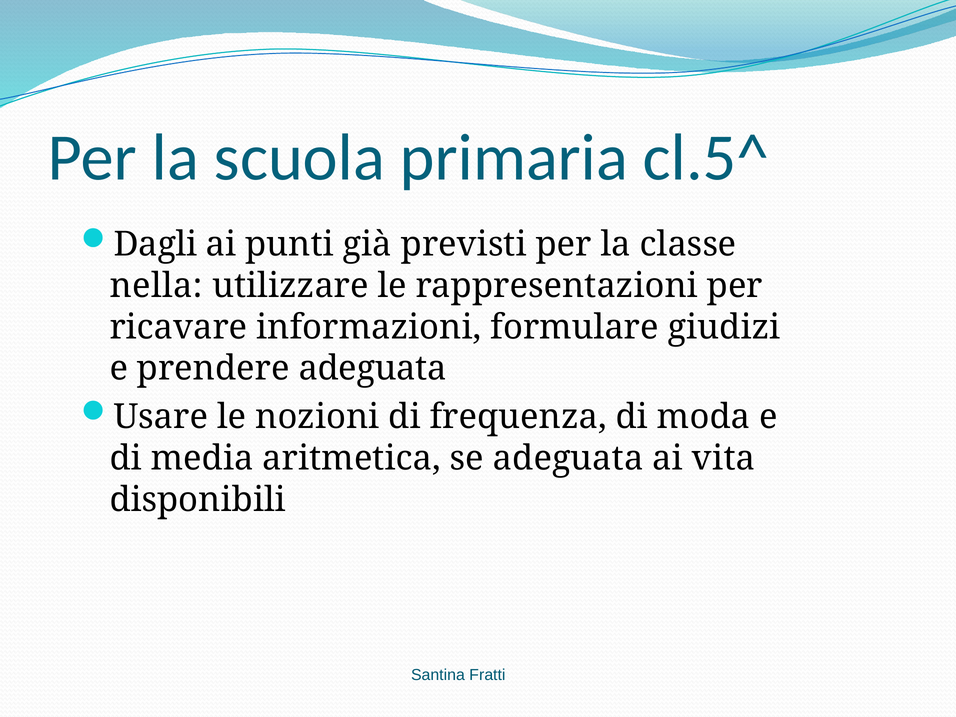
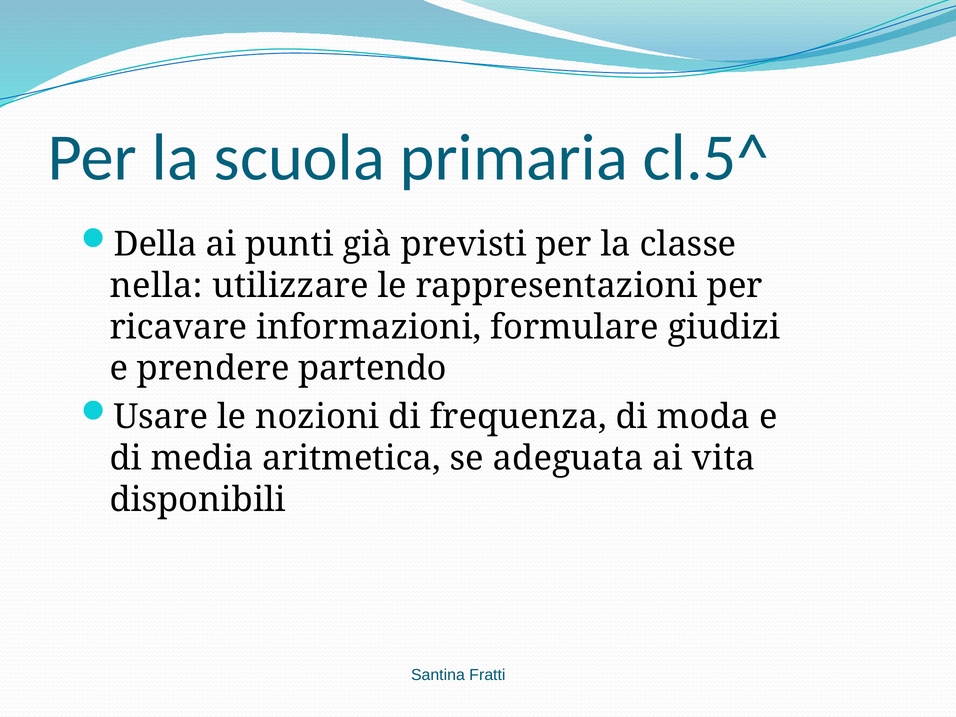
Dagli: Dagli -> Della
prendere adeguata: adeguata -> partendo
